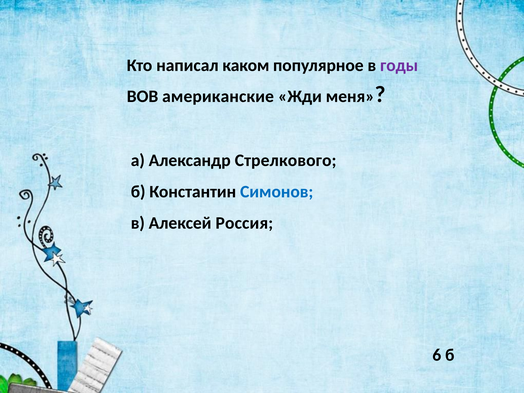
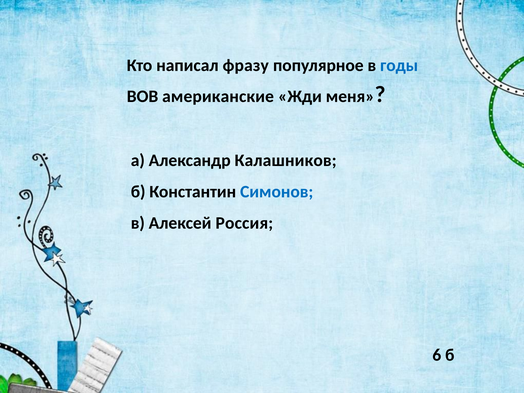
каком: каком -> фразу
годы colour: purple -> blue
Стрелкового: Стрелкового -> Калашников
